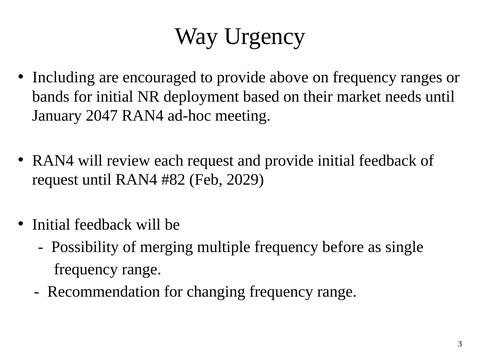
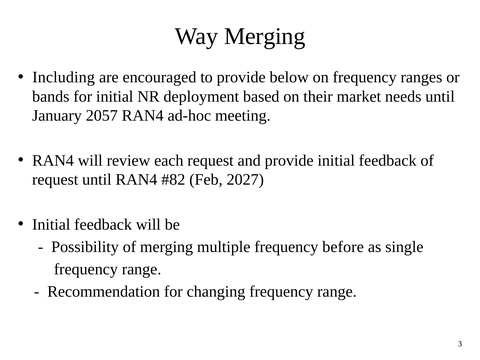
Way Urgency: Urgency -> Merging
above: above -> below
2047: 2047 -> 2057
2029: 2029 -> 2027
